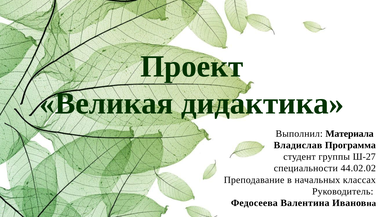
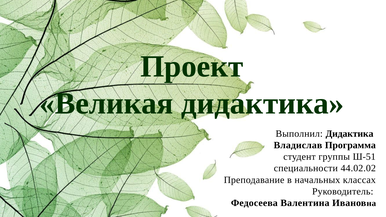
Выполнил Материала: Материала -> Дидактика
Ш-27: Ш-27 -> Ш-51
